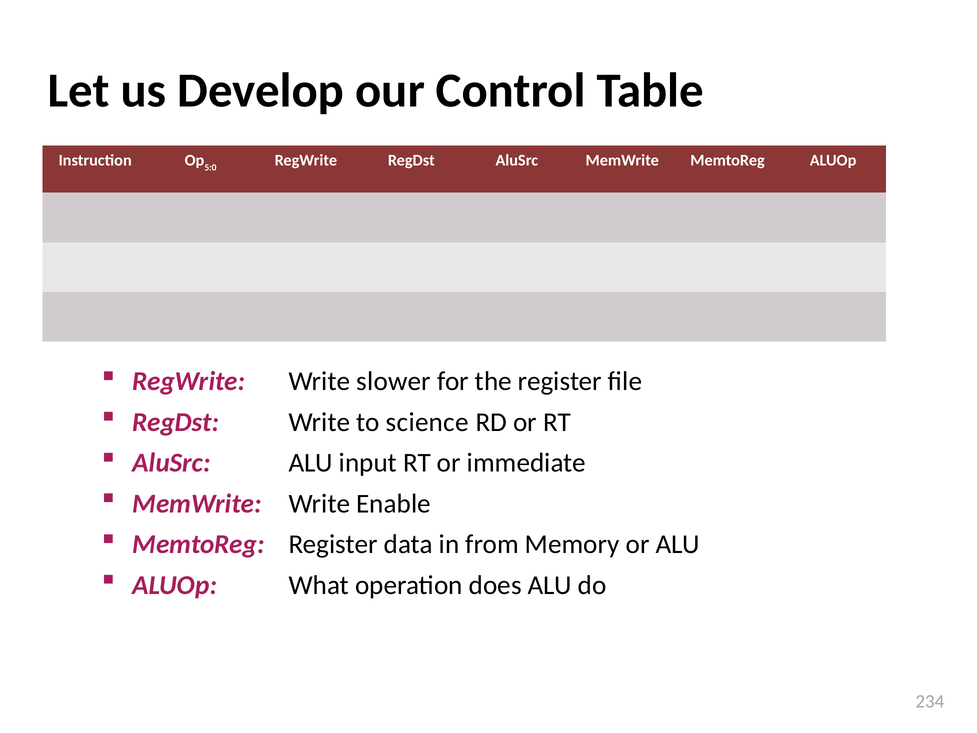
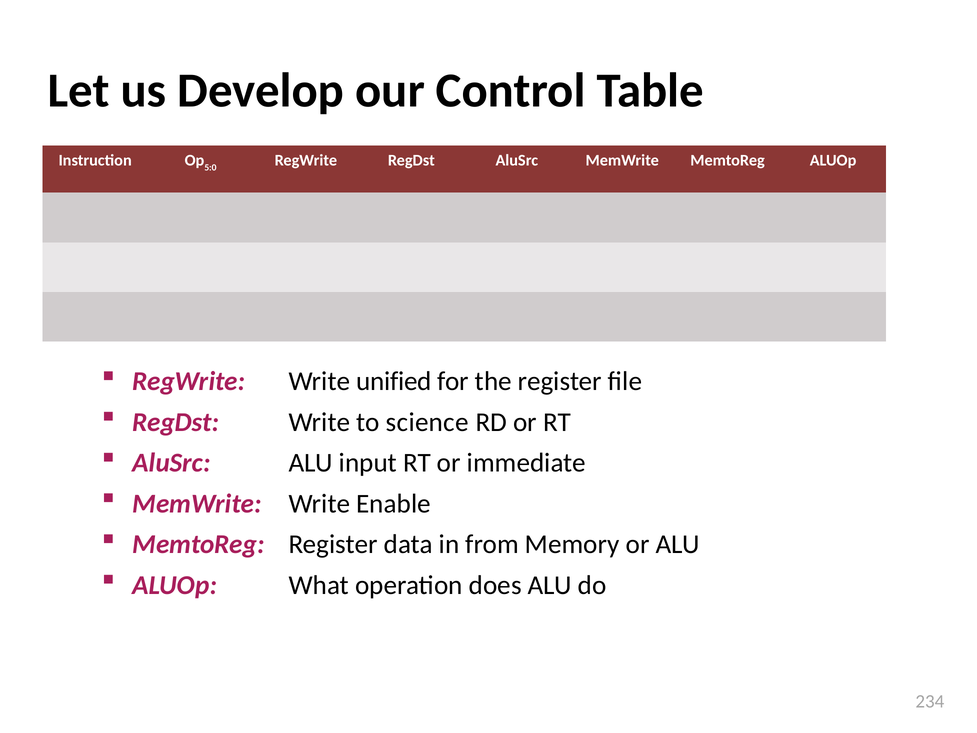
slower: slower -> unified
